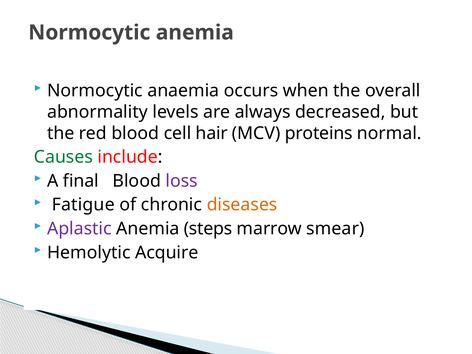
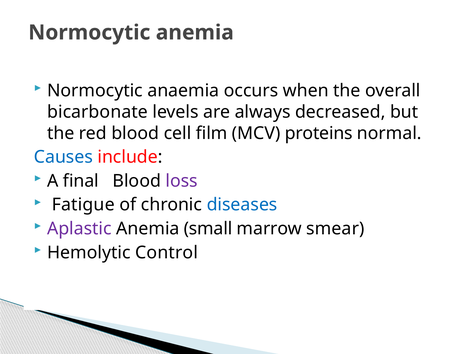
abnormality: abnormality -> bicarbonate
hair: hair -> film
Causes colour: green -> blue
diseases colour: orange -> blue
steps: steps -> small
Acquire: Acquire -> Control
